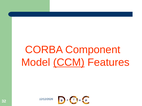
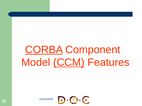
CORBA underline: none -> present
